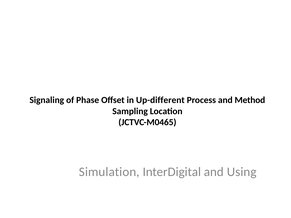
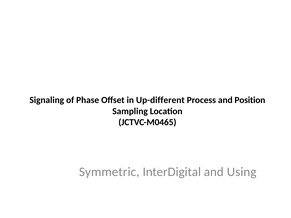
Method: Method -> Position
Simulation: Simulation -> Symmetric
